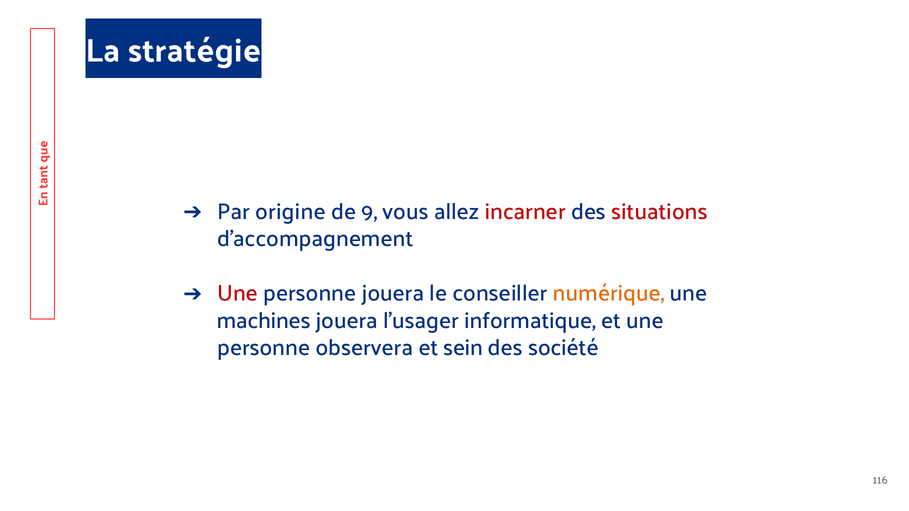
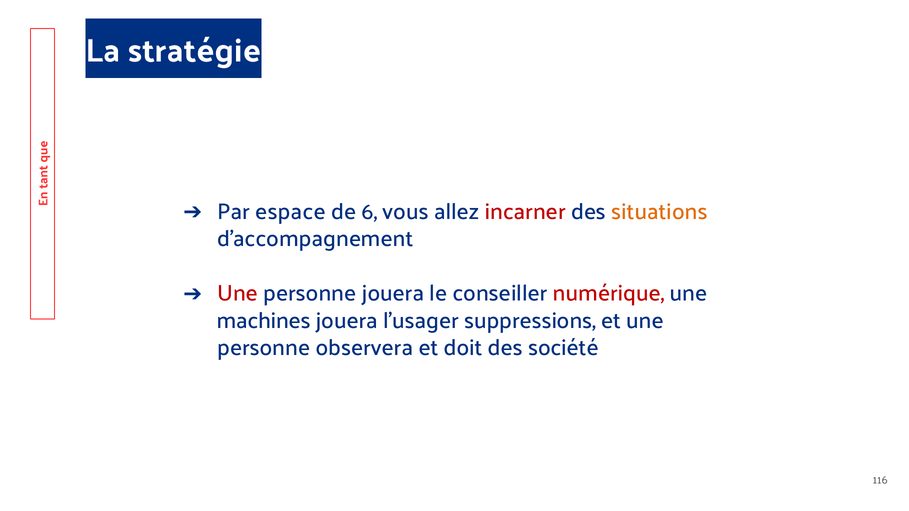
origine: origine -> espace
9: 9 -> 6
situations colour: red -> orange
numérique colour: orange -> red
informatique: informatique -> suppressions
sein: sein -> doit
